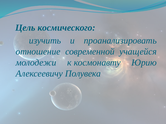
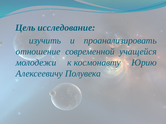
космического: космического -> исследование
